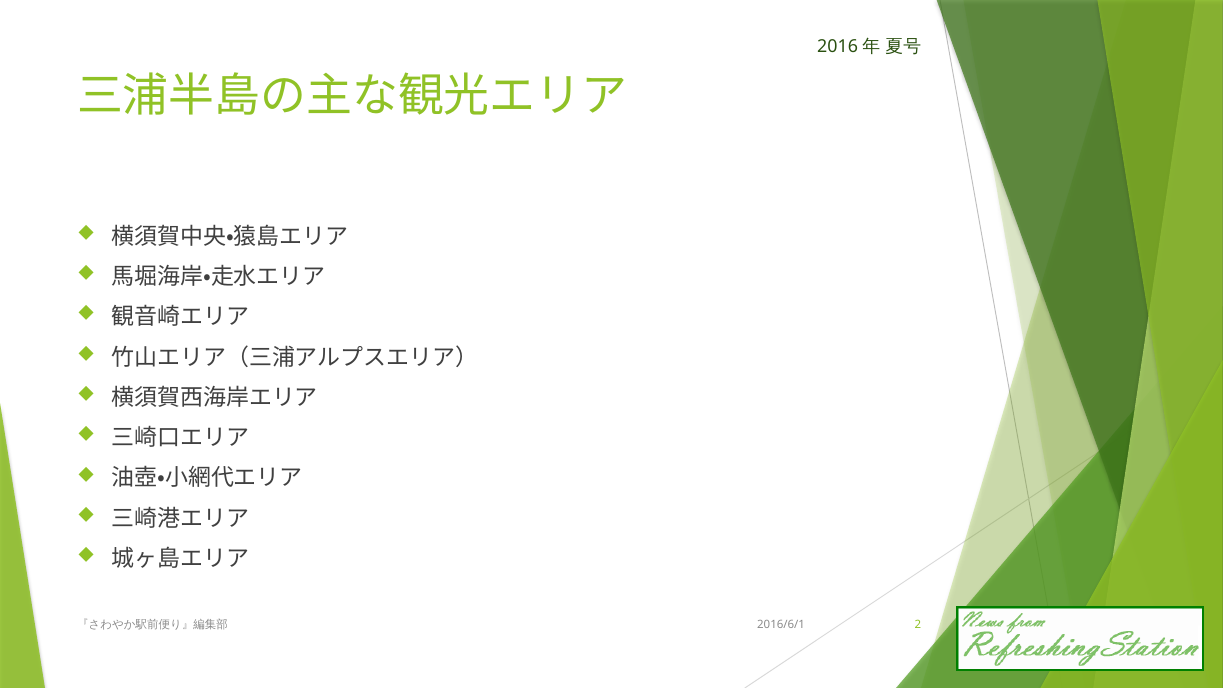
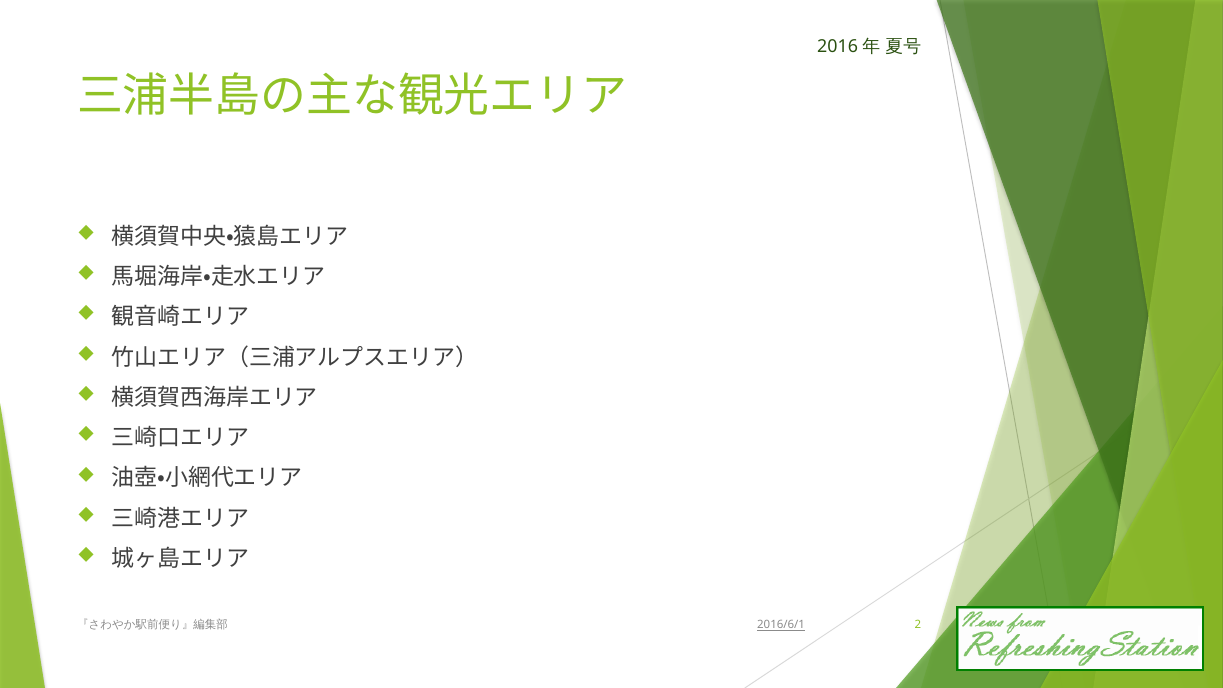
2016/6/1 underline: none -> present
